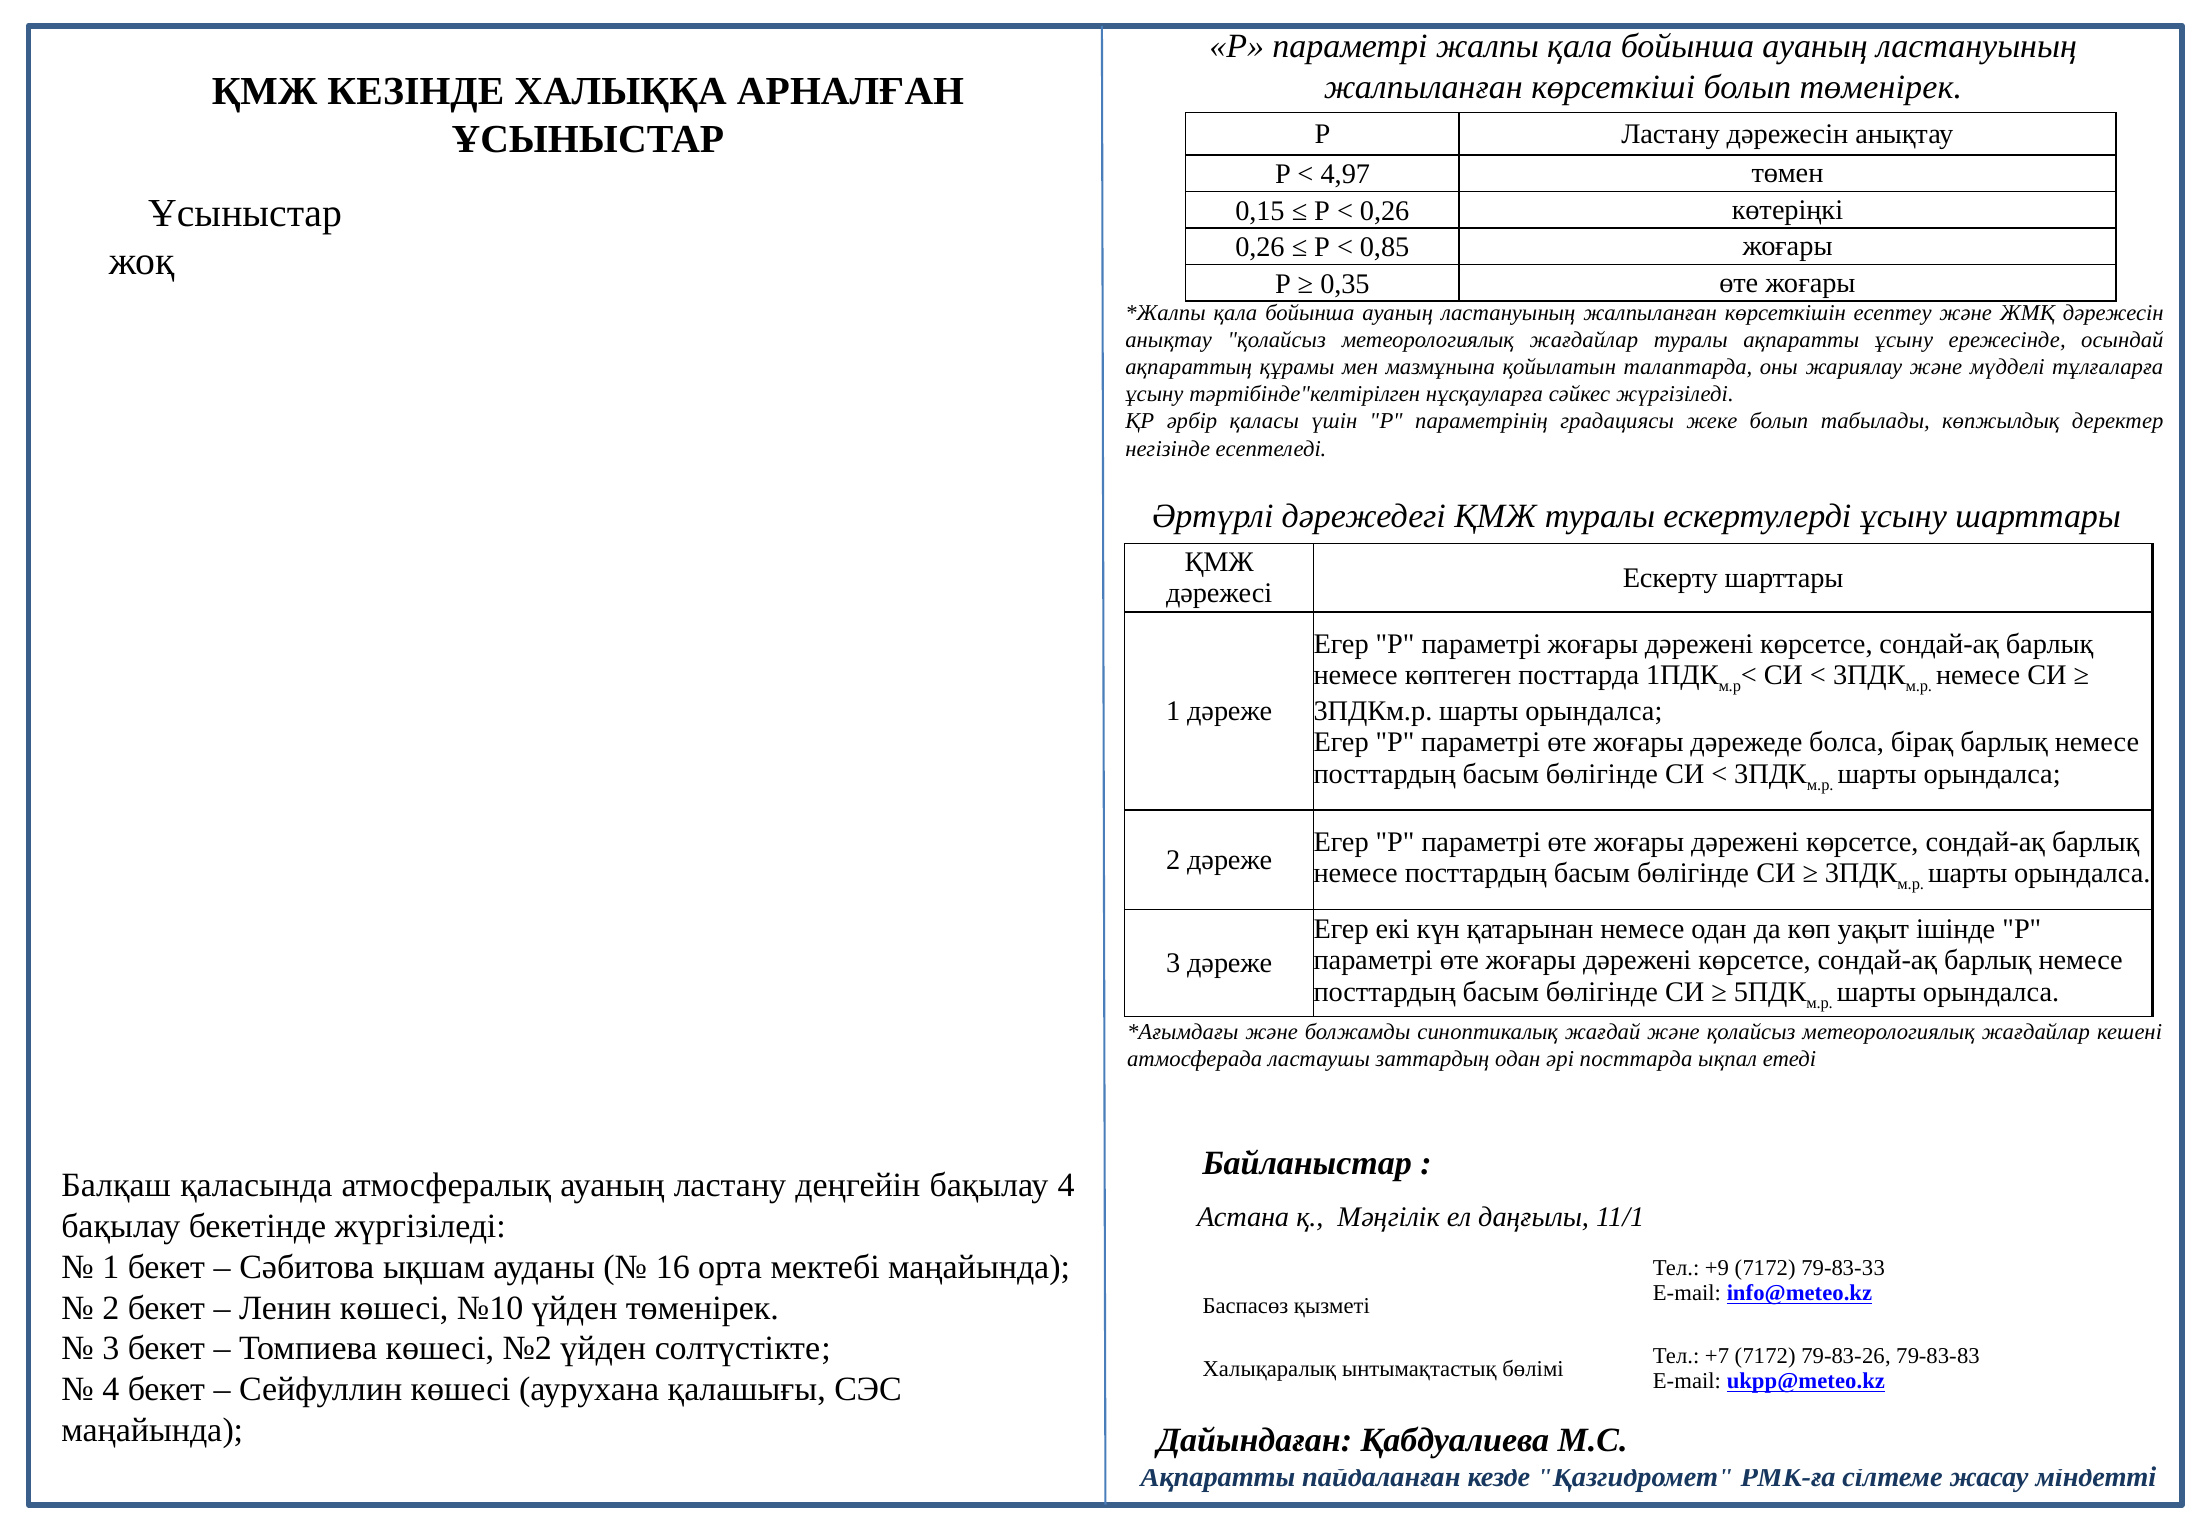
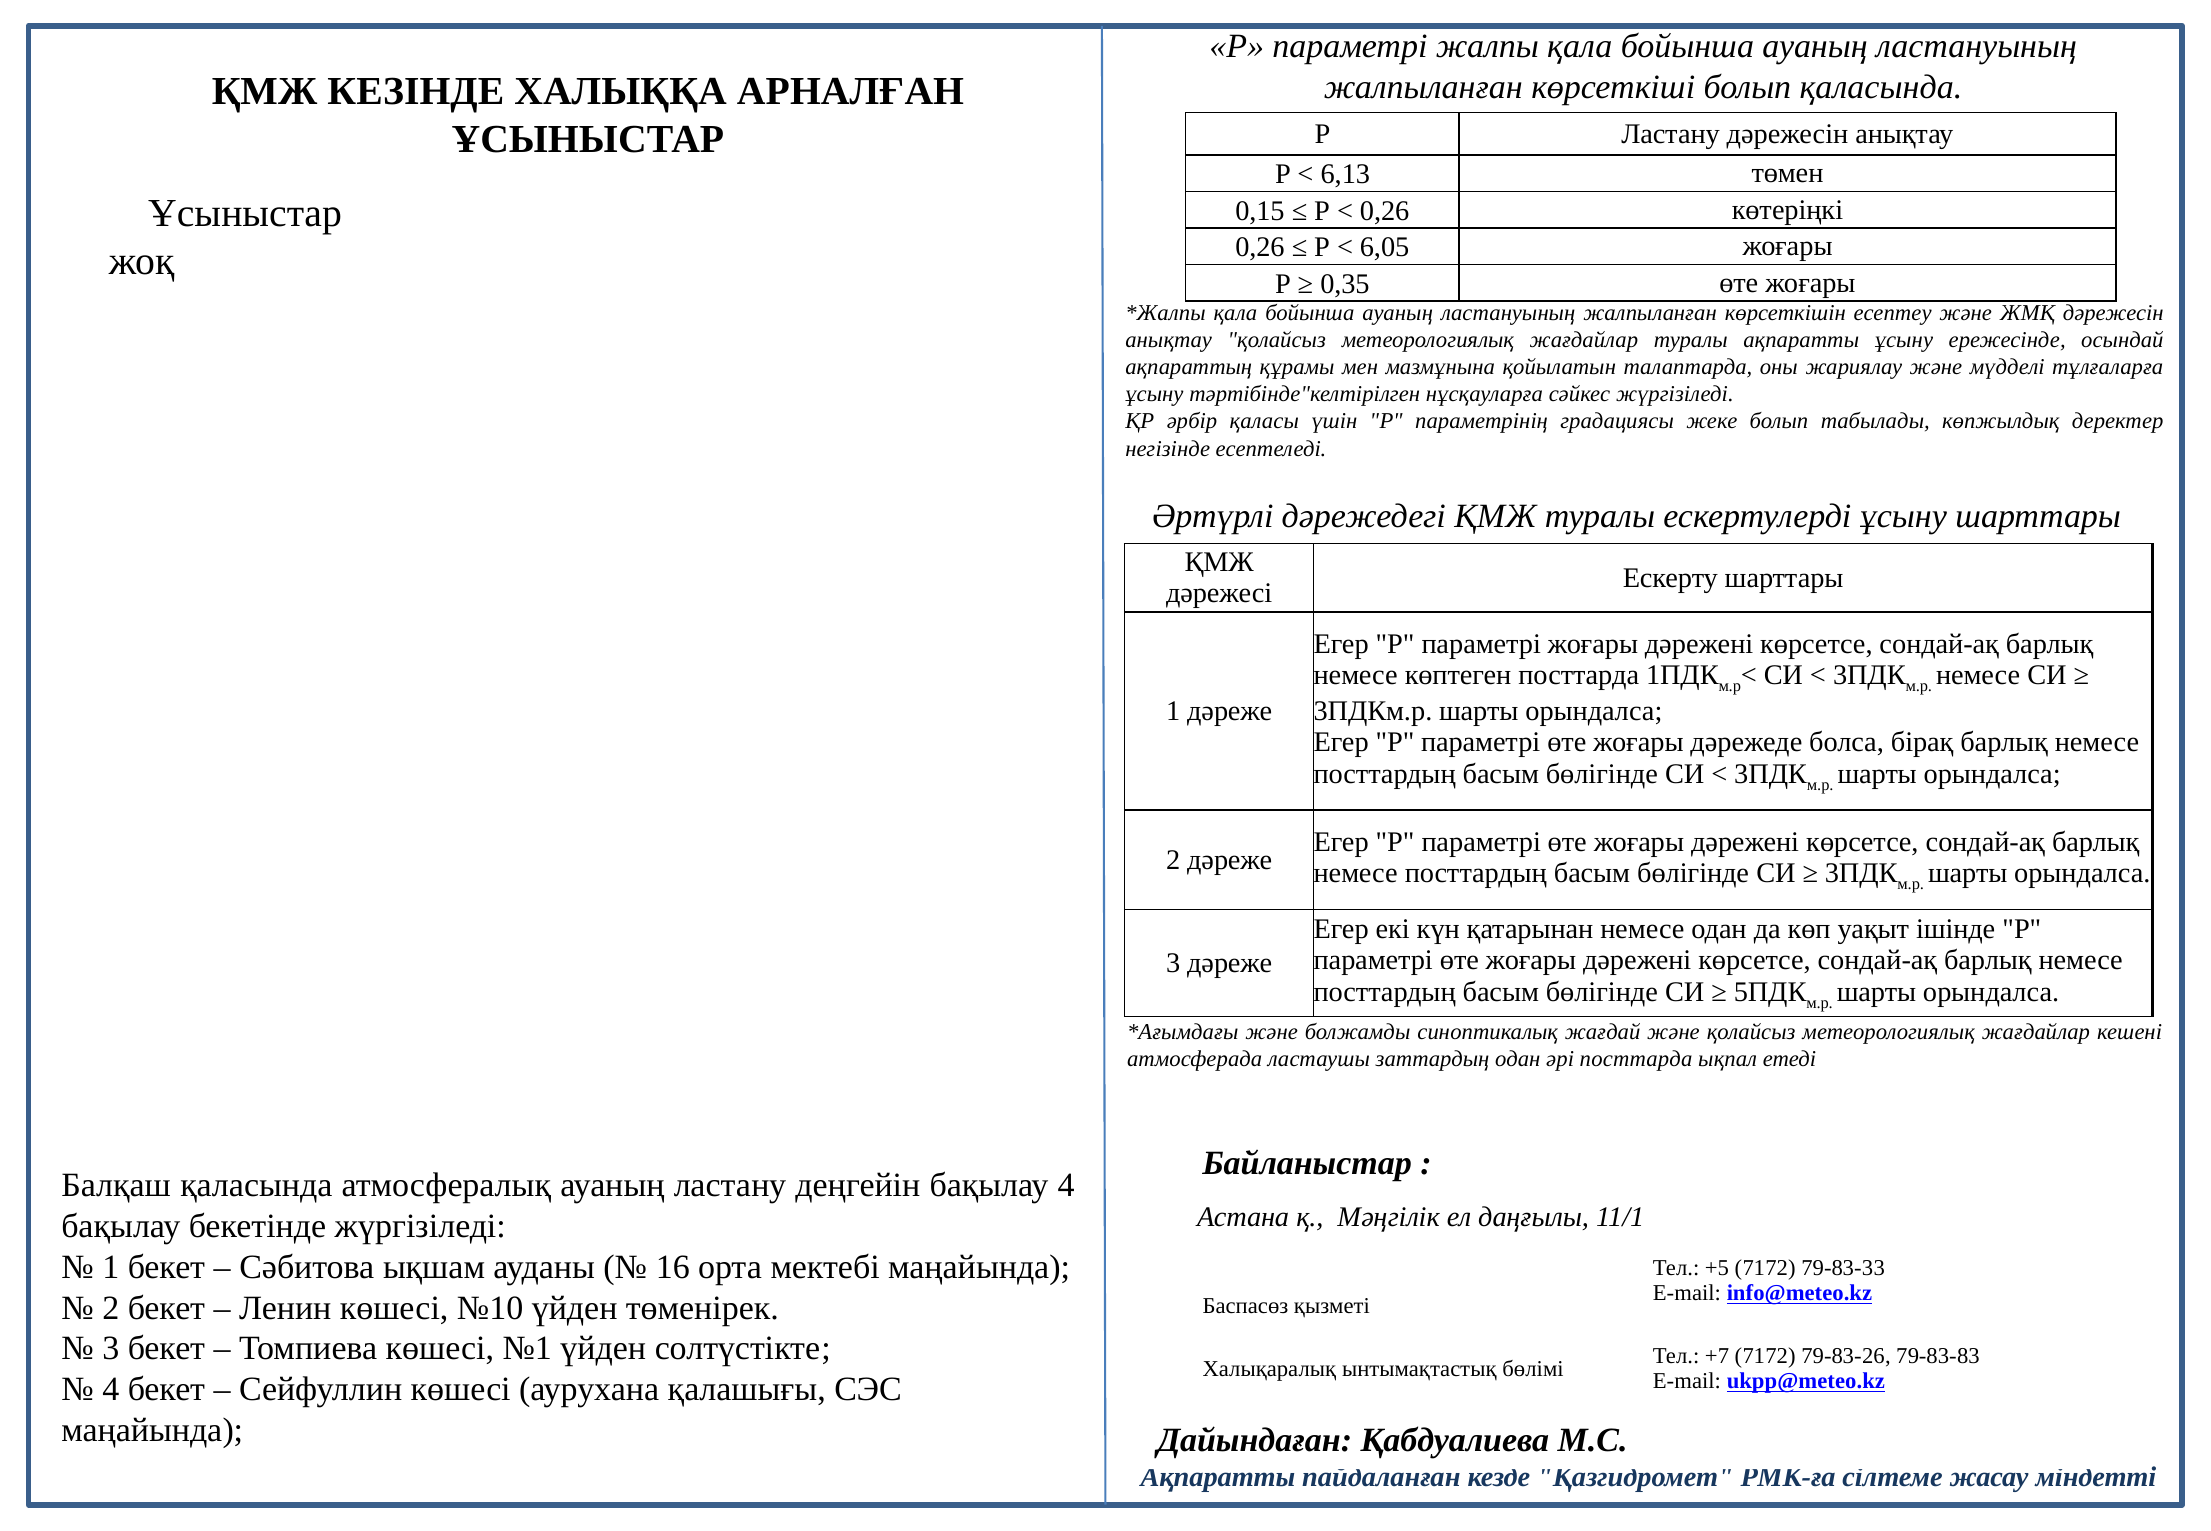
болып төменірек: төменірек -> қаласында
4,97: 4,97 -> 6,13
0,85: 0,85 -> 6,05
+9: +9 -> +5
№2: №2 -> №1
